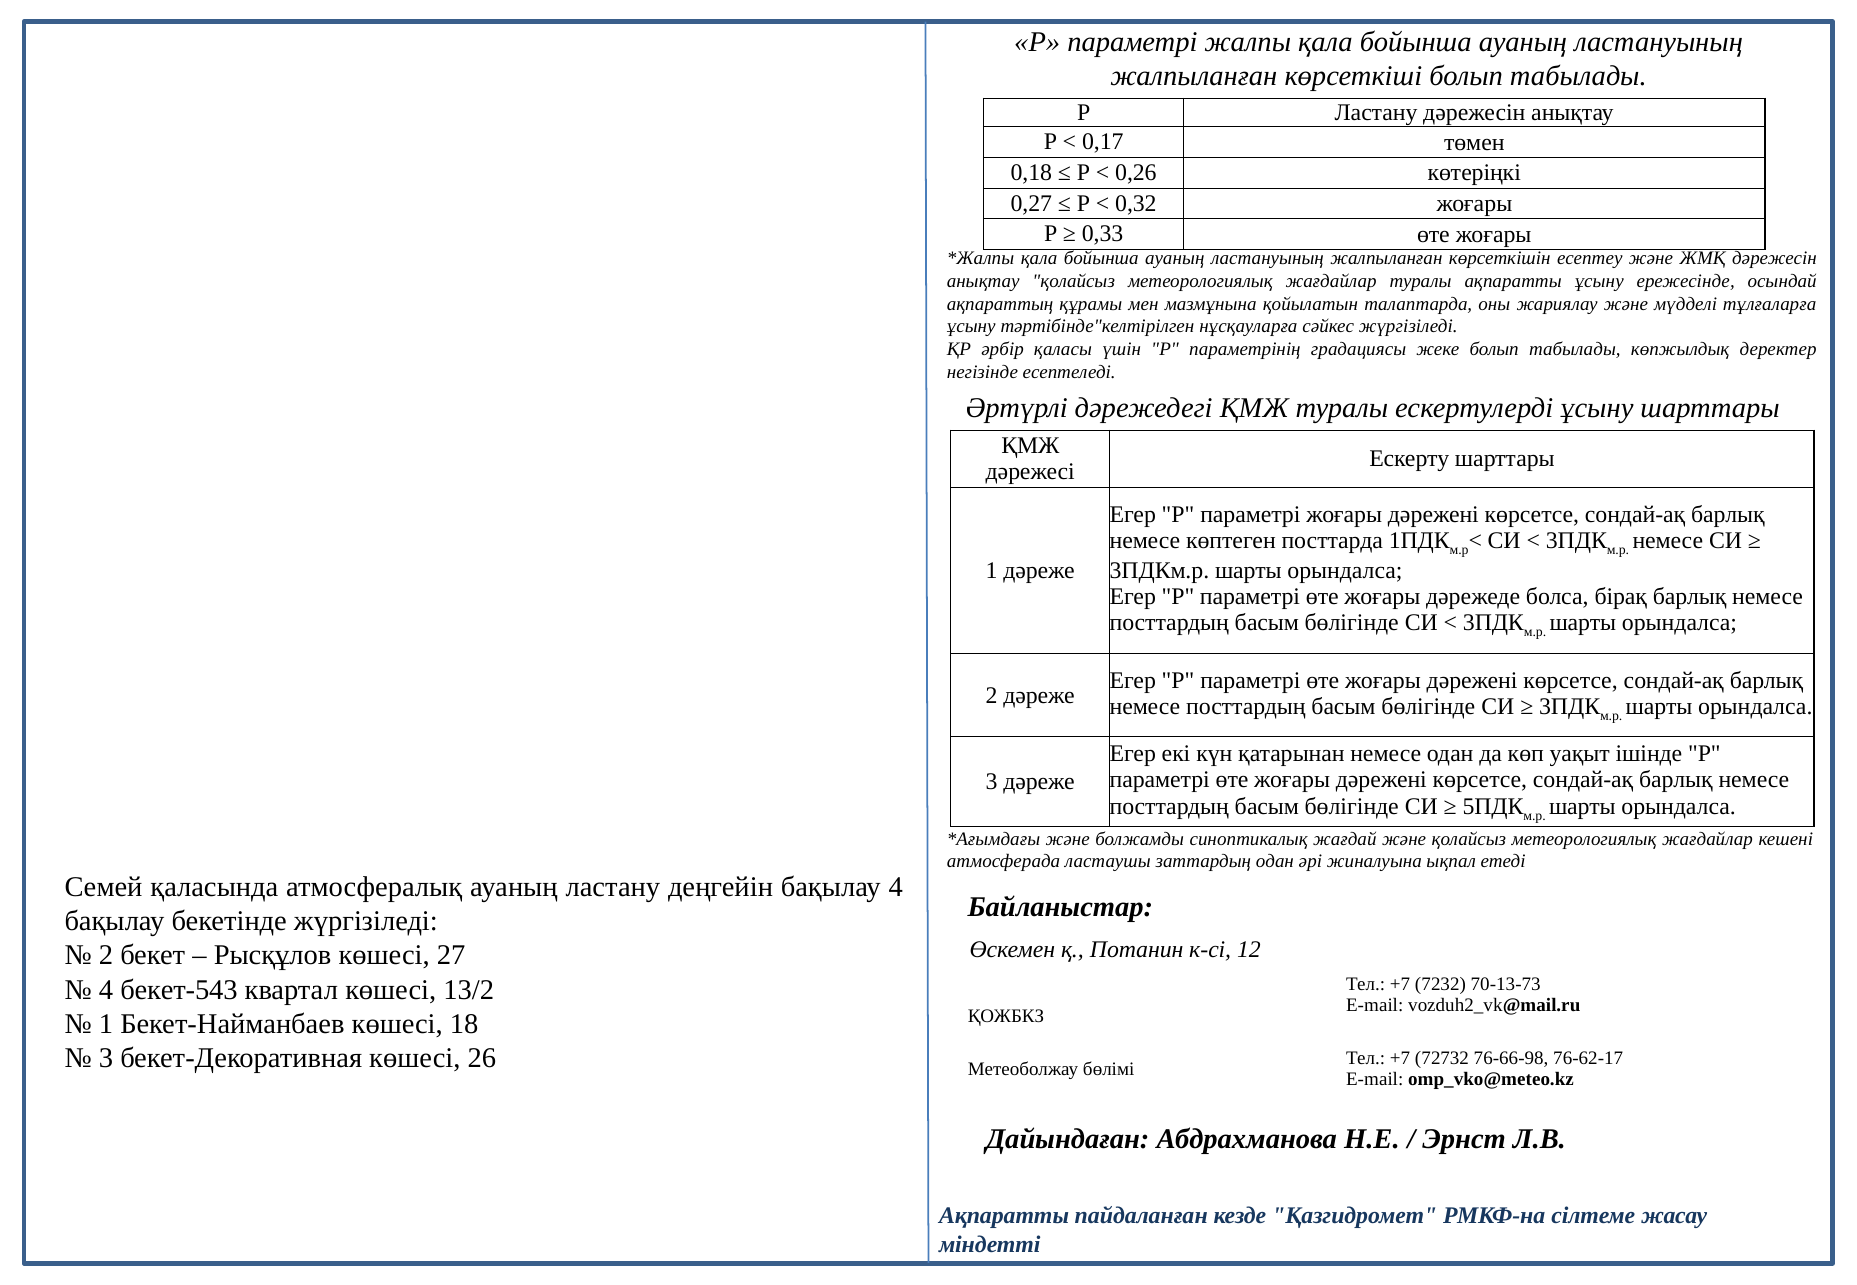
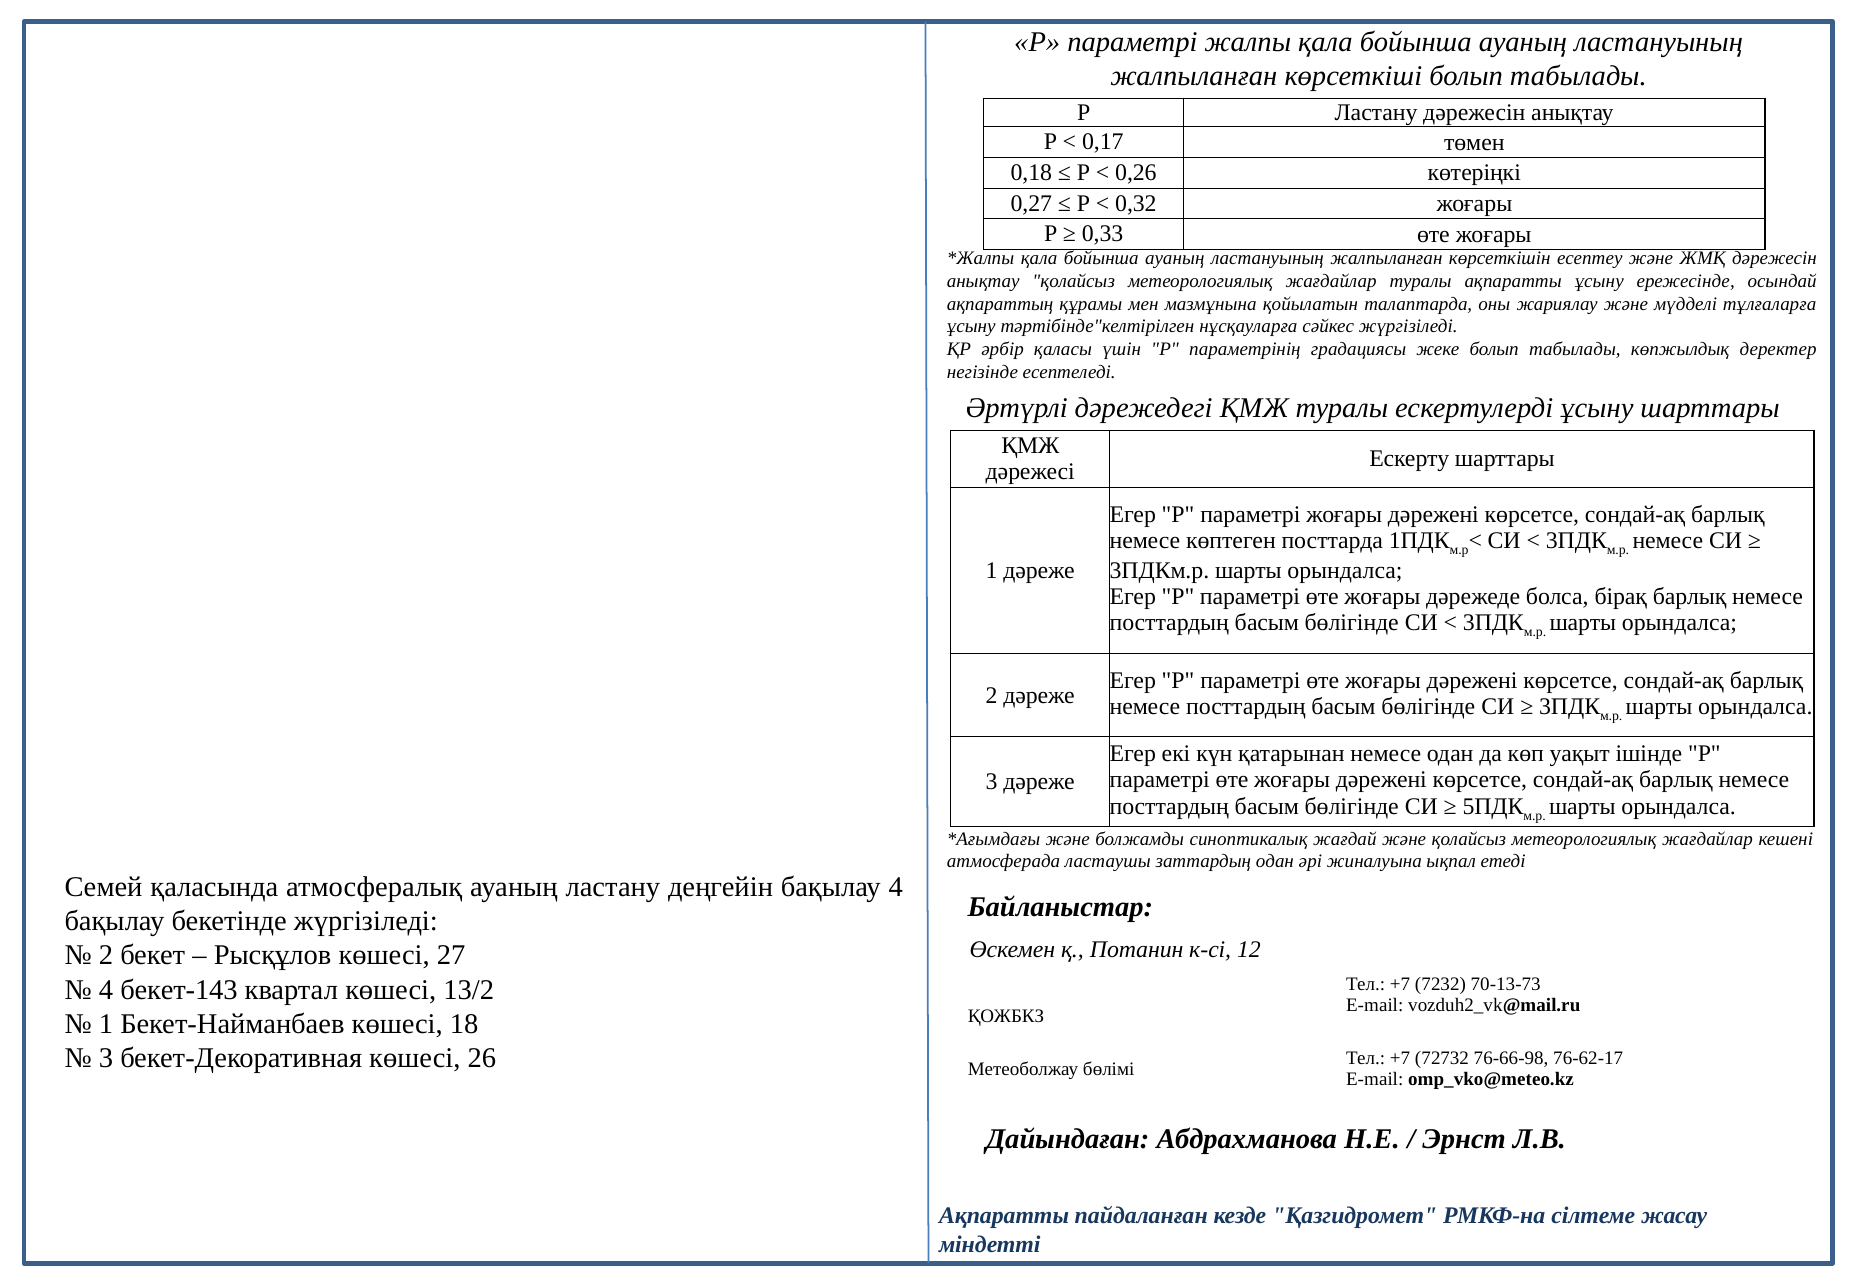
бекет-543: бекет-543 -> бекет-143
